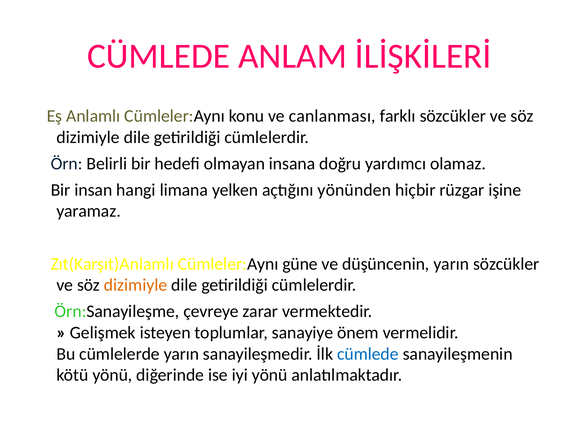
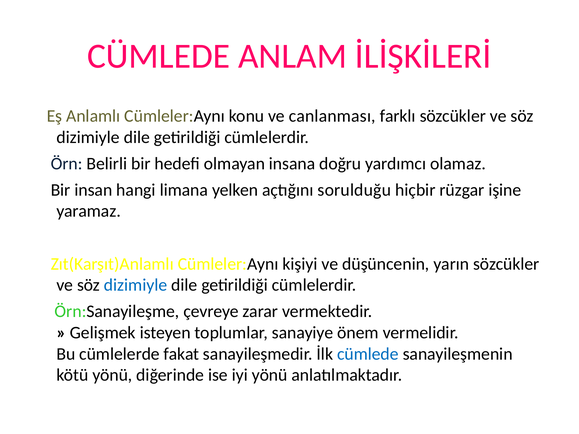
yönünden: yönünden -> sorulduğu
güne: güne -> kişiyi
dizimiyle at (136, 285) colour: orange -> blue
cümlelerde yarın: yarın -> fakat
